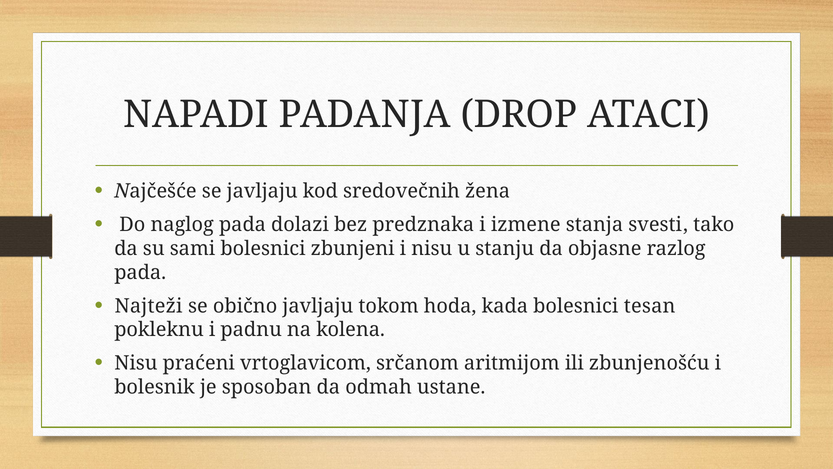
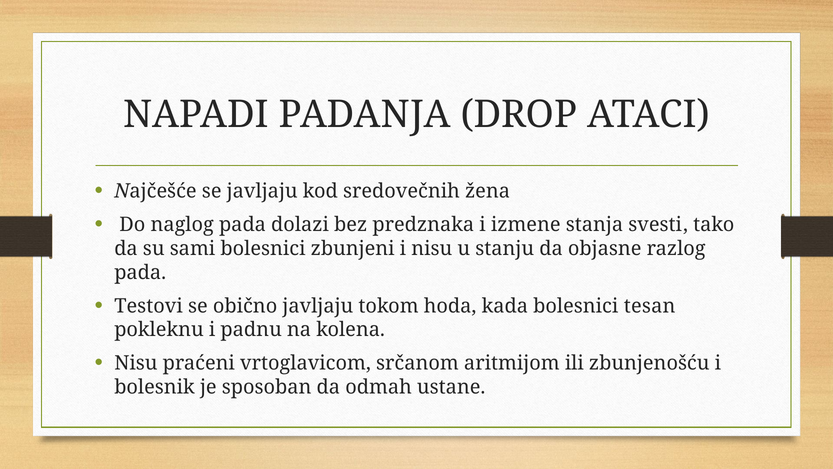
Najteži: Najteži -> Testovi
